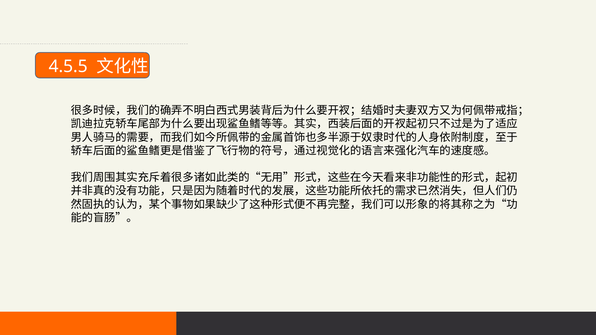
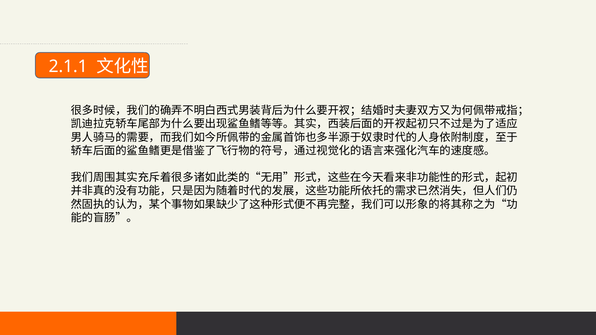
4.5.5: 4.5.5 -> 2.1.1
